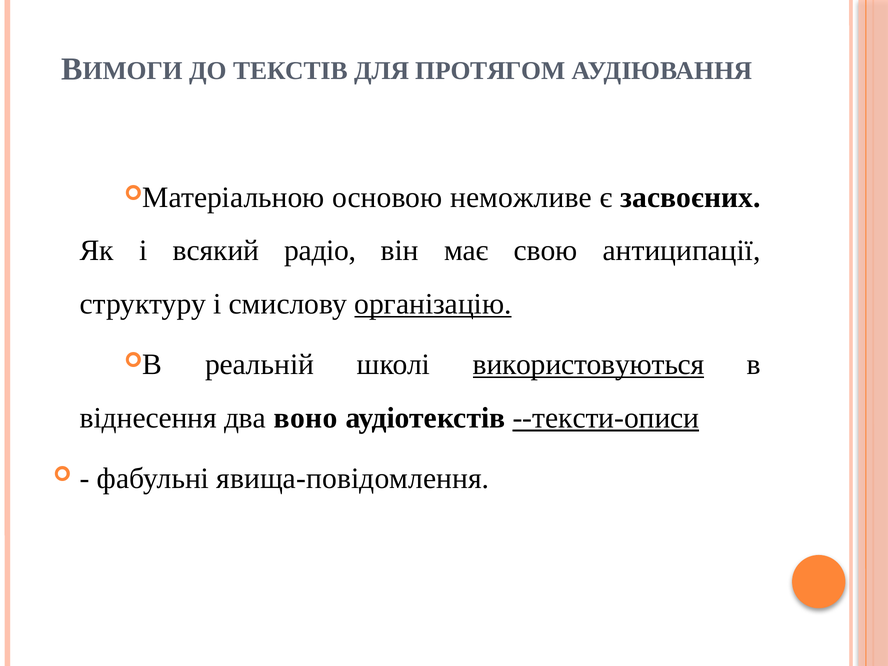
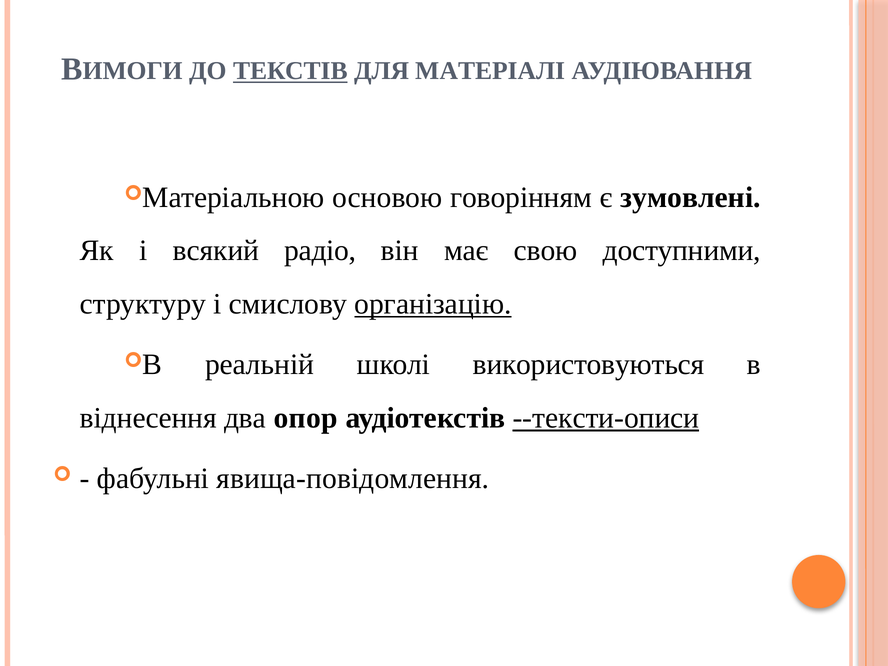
ТЕКСТІВ underline: none -> present
ПРОТЯГОМ: ПРОТЯГОМ -> МАТЕРІАЛІ
неможливе: неможливе -> говорінням
засвоєних: засвоєних -> зумовлені
антиципації: антиципації -> доступними
використовуються underline: present -> none
воно: воно -> опор
